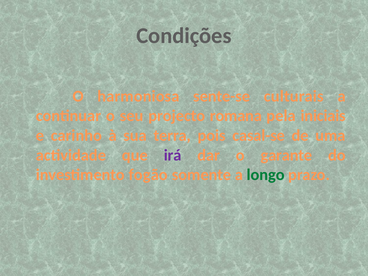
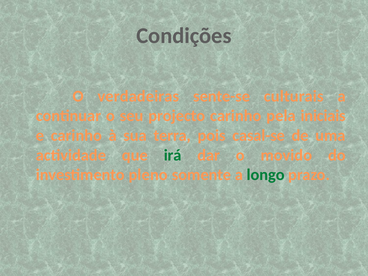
harmoniosa: harmoniosa -> verdadeiras
projecto romana: romana -> carinho
irá colour: purple -> green
garante: garante -> movido
fogão: fogão -> pleno
